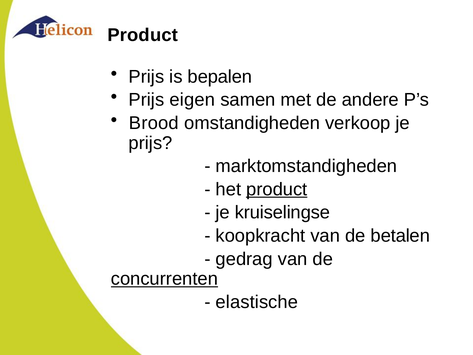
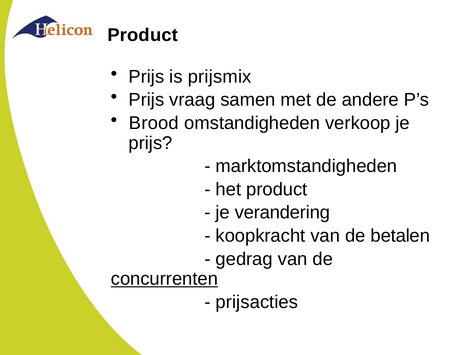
bepalen: bepalen -> prijsmix
eigen: eigen -> vraag
product at (277, 189) underline: present -> none
kruiselingse: kruiselingse -> verandering
elastische: elastische -> prijsacties
